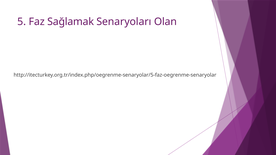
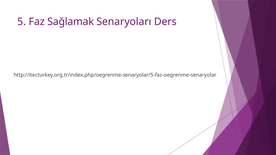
Olan: Olan -> Ders
